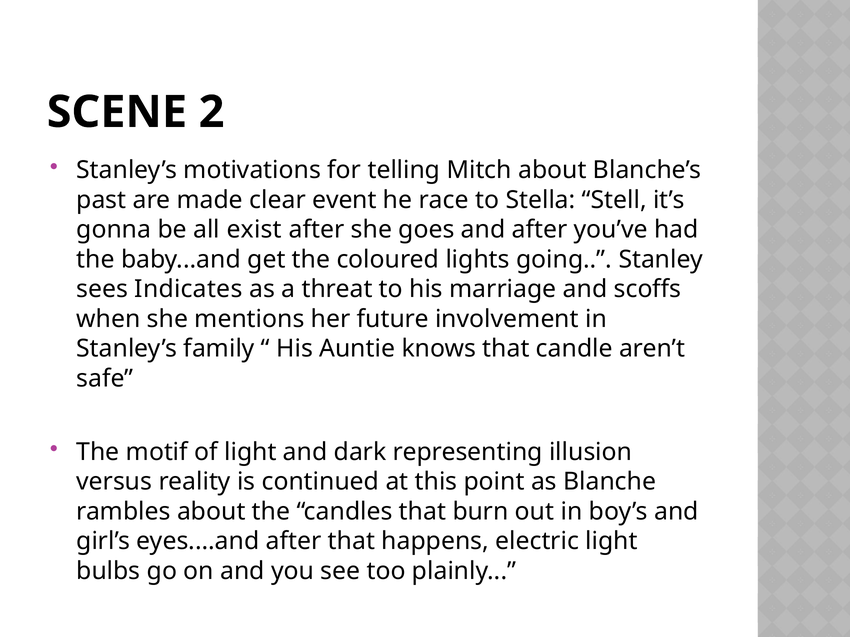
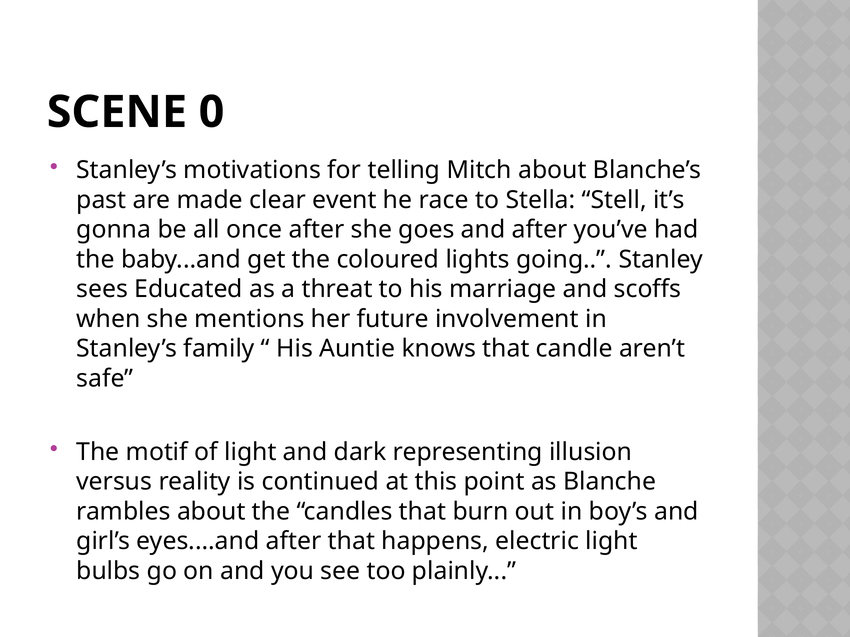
2: 2 -> 0
exist: exist -> once
Indicates: Indicates -> Educated
